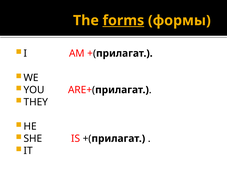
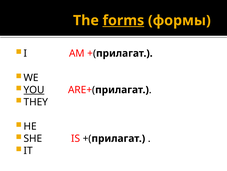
YOU underline: none -> present
